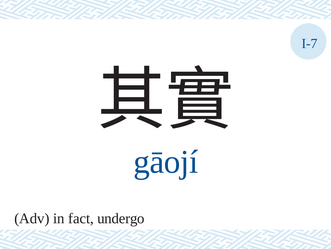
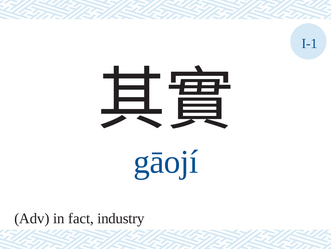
I-7: I-7 -> I-1
undergo: undergo -> industry
